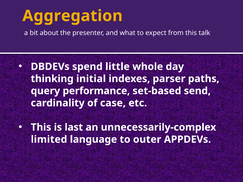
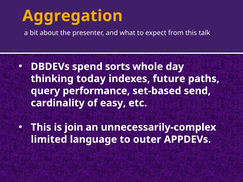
little: little -> sorts
initial: initial -> today
parser: parser -> future
case: case -> easy
last: last -> join
